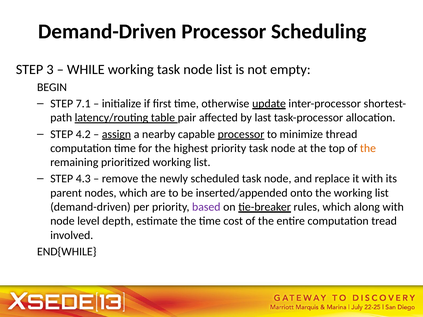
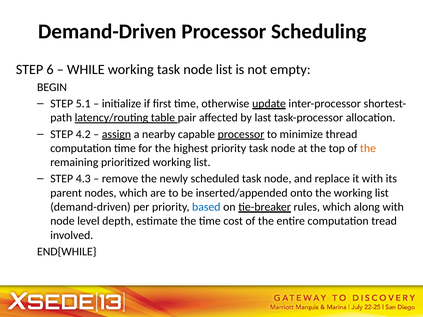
3: 3 -> 6
7.1: 7.1 -> 5.1
based colour: purple -> blue
